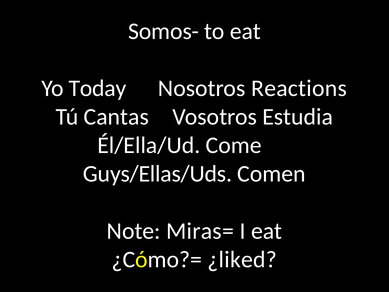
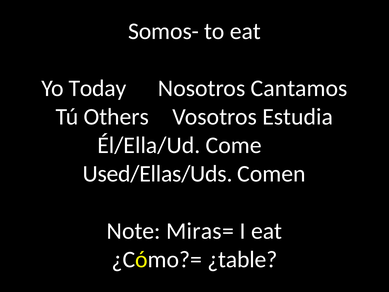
Reactions: Reactions -> Cantamos
Cantas: Cantas -> Others
Guys/Ellas/Uds: Guys/Ellas/Uds -> Used/Ellas/Uds
¿liked: ¿liked -> ¿table
